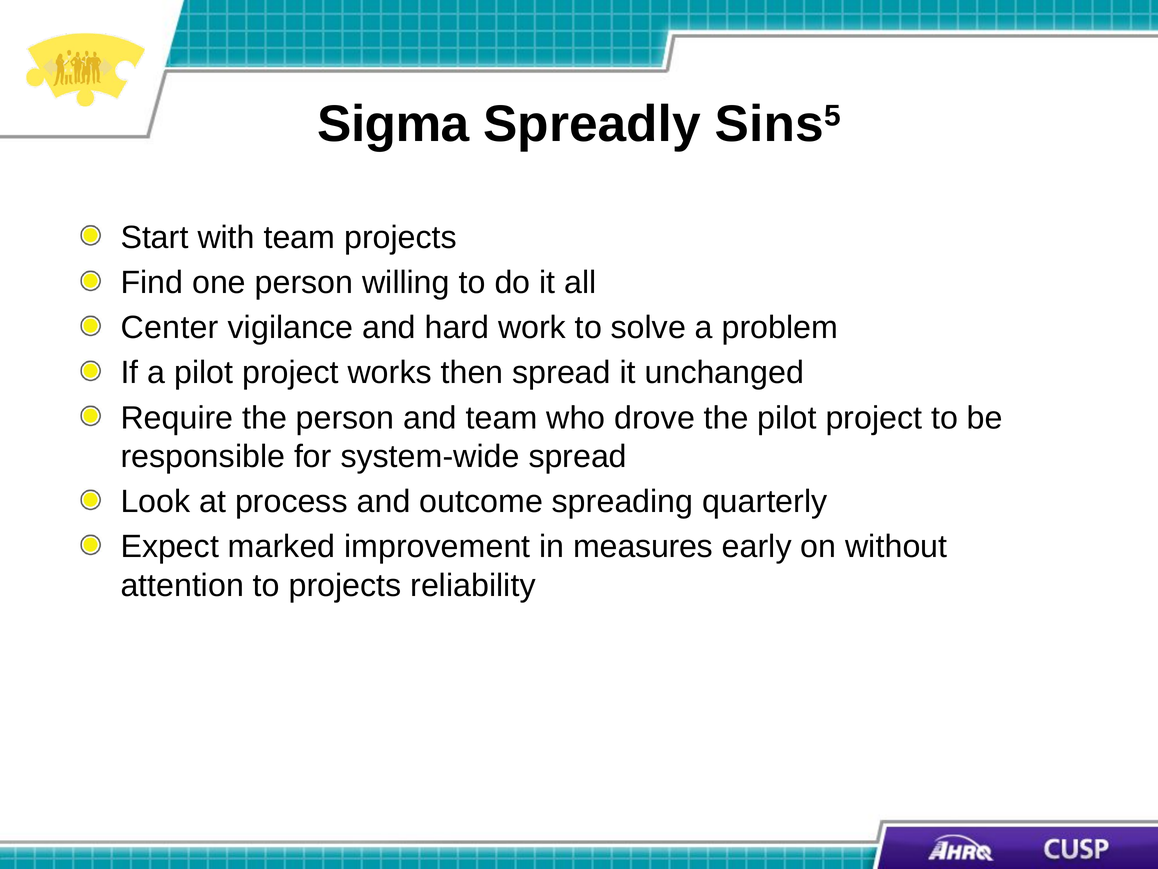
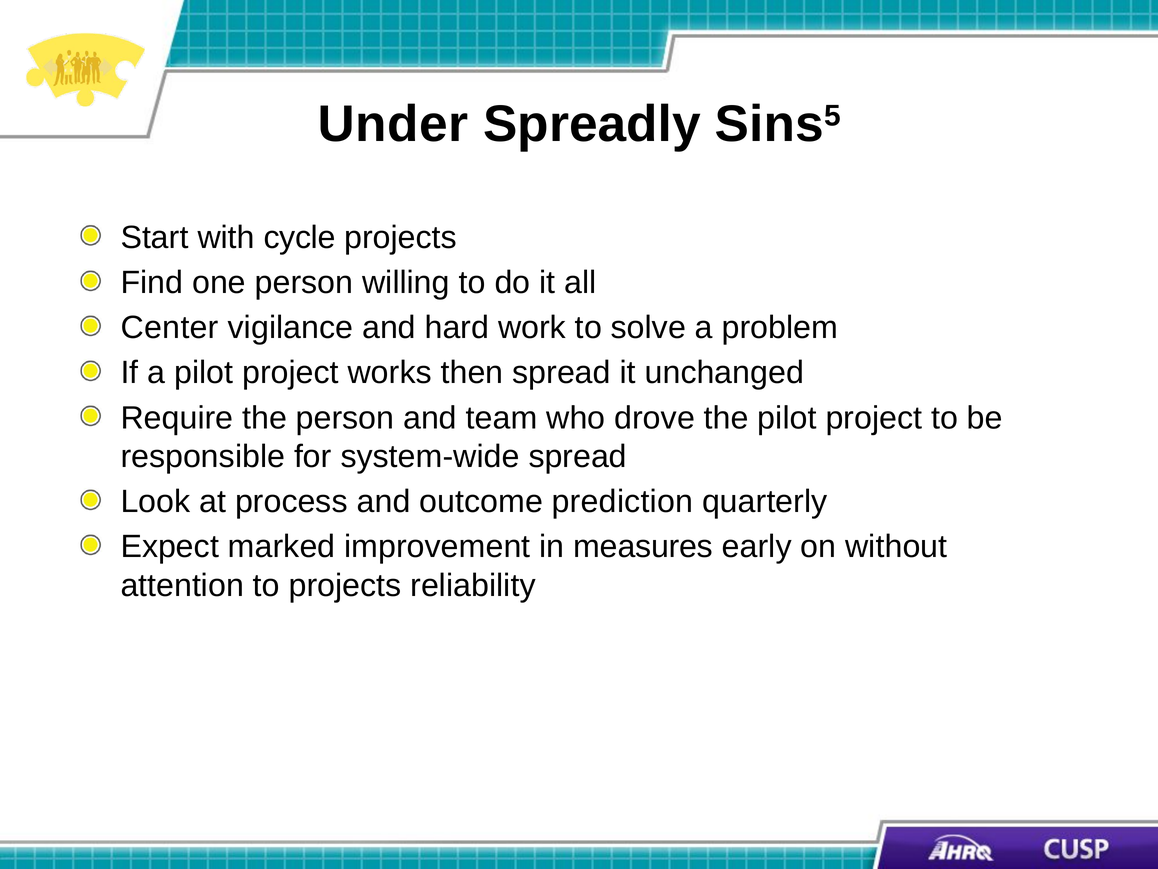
Sigma: Sigma -> Under
with team: team -> cycle
spreading: spreading -> prediction
